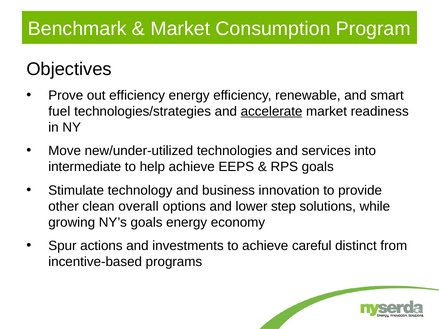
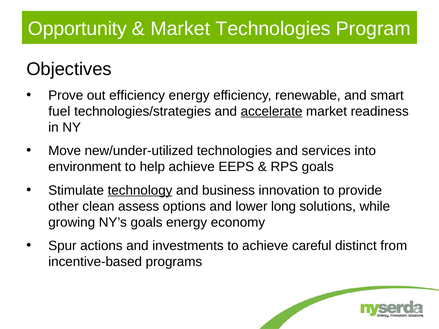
Benchmark: Benchmark -> Opportunity
Market Consumption: Consumption -> Technologies
intermediate: intermediate -> environment
technology underline: none -> present
overall: overall -> assess
step: step -> long
